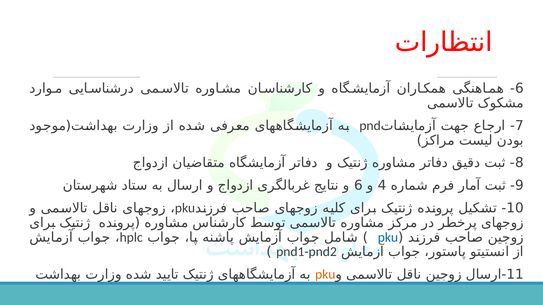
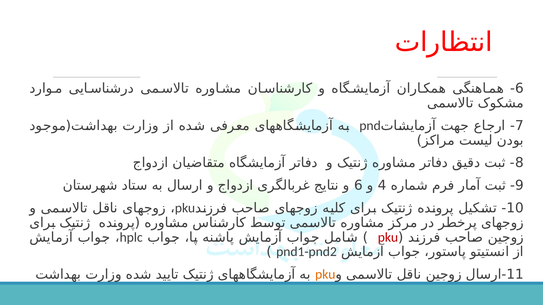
pku at (388, 238) colour: blue -> red
